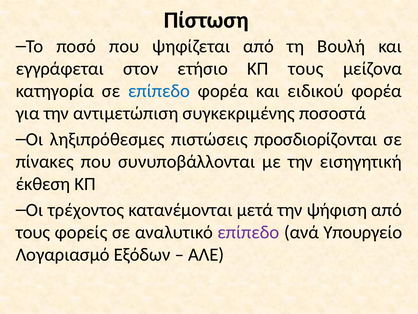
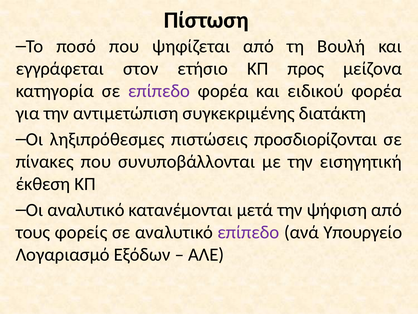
ΚΠ τους: τους -> προς
επίπεδο at (159, 91) colour: blue -> purple
ποσοστά: ποσοστά -> διατάκτη
Οι τρέχοντος: τρέχοντος -> αναλυτικό
